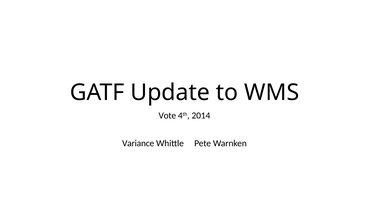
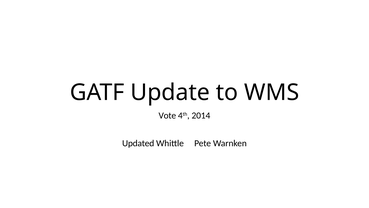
Variance: Variance -> Updated
